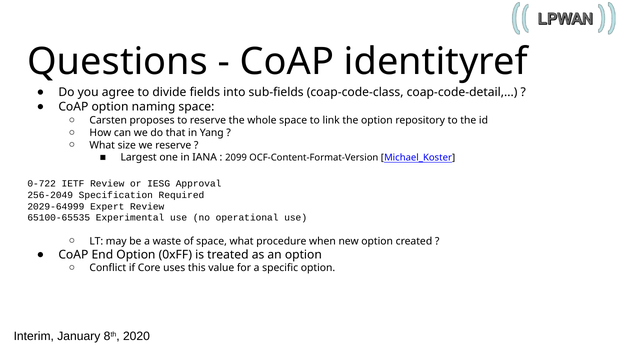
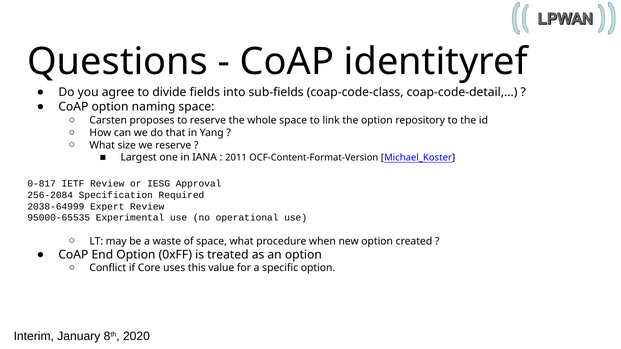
2099: 2099 -> 2011
0-722: 0-722 -> 0-817
256-2049: 256-2049 -> 256-2084
2029-64999: 2029-64999 -> 2038-64999
65100-65535: 65100-65535 -> 95000-65535
